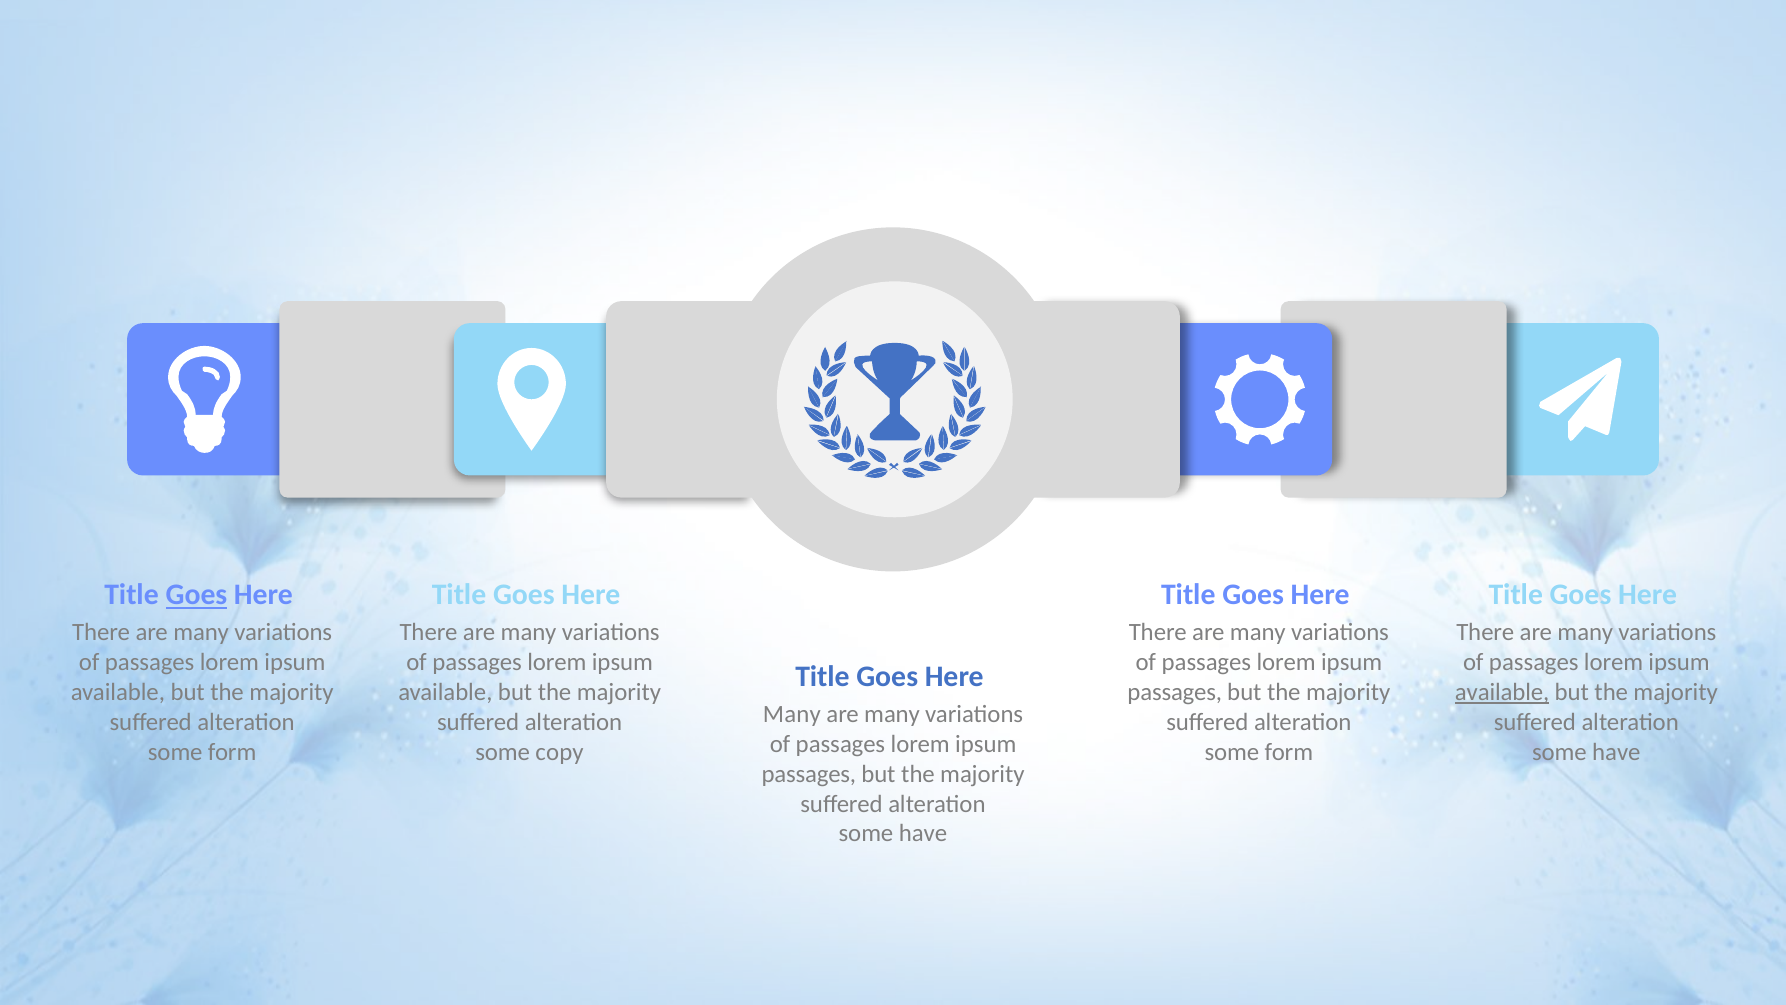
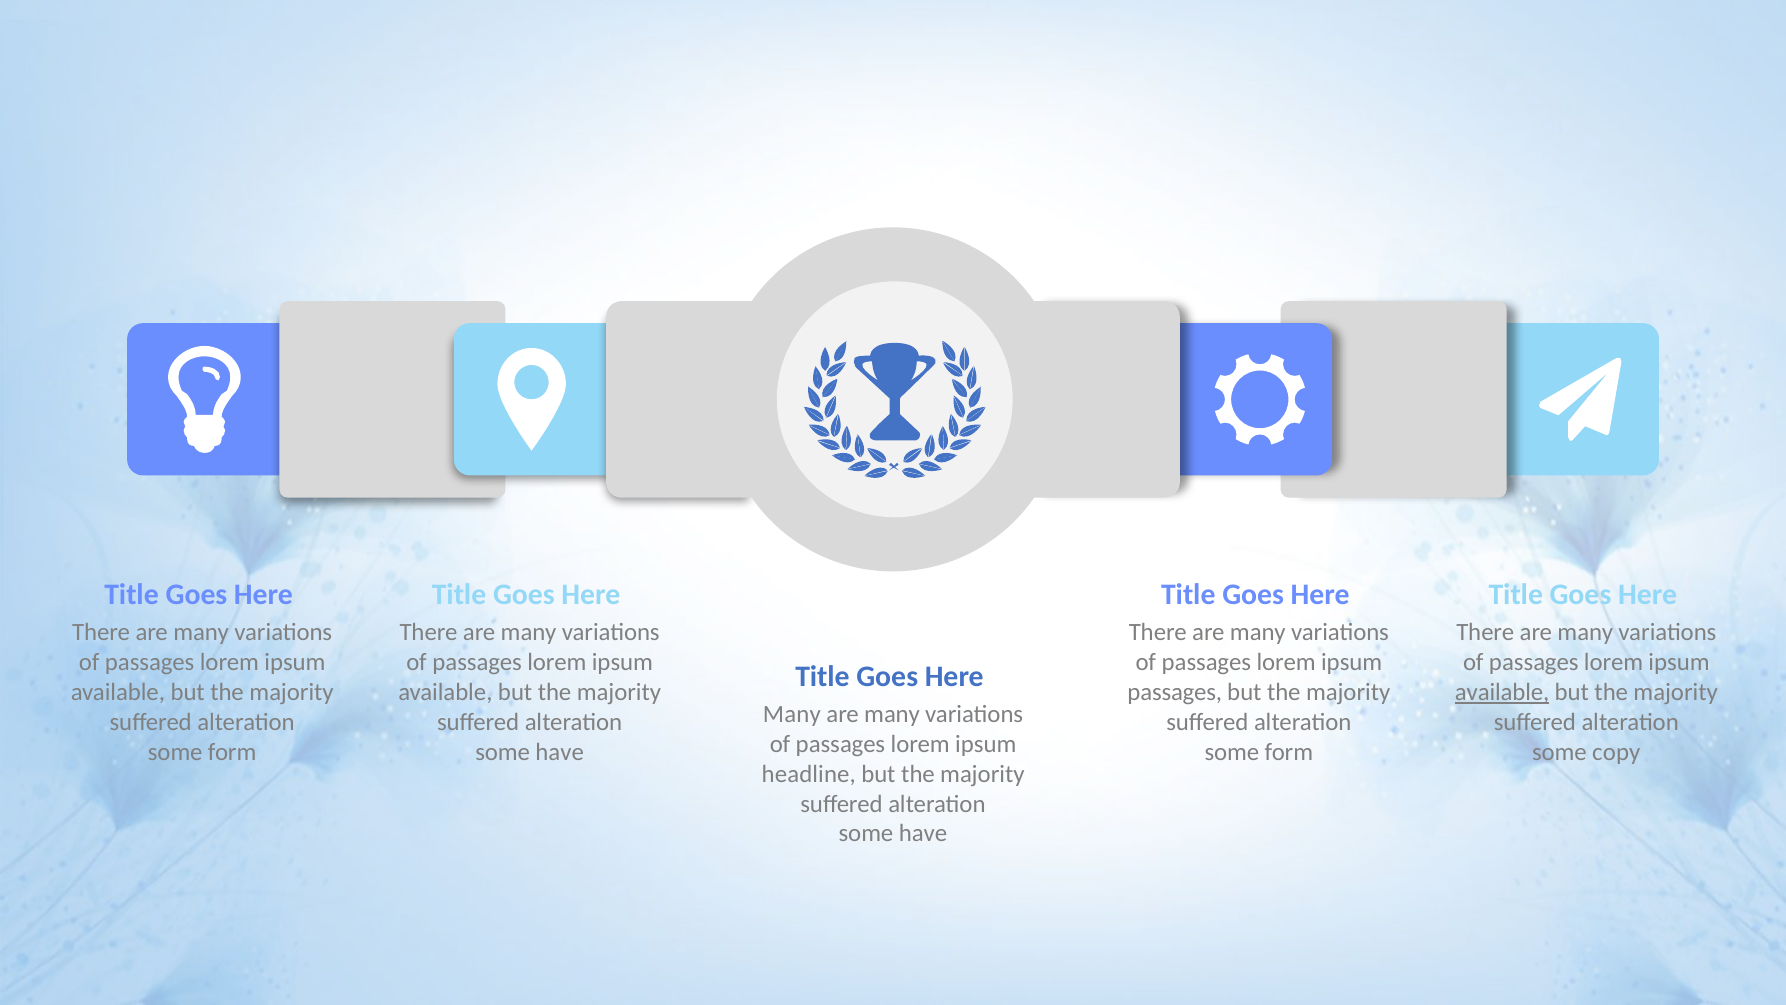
Goes at (196, 595) underline: present -> none
copy at (560, 752): copy -> have
have at (1616, 752): have -> copy
passages at (809, 774): passages -> headline
